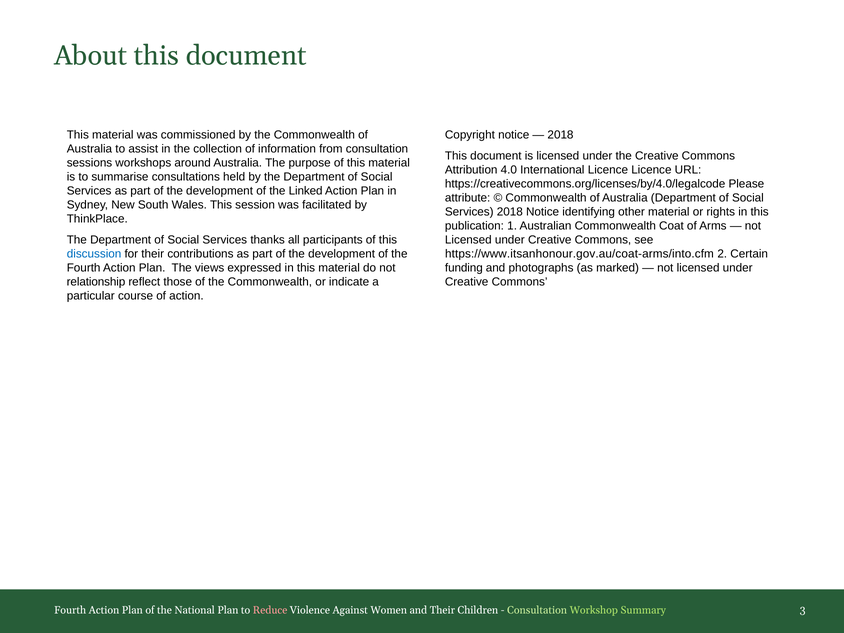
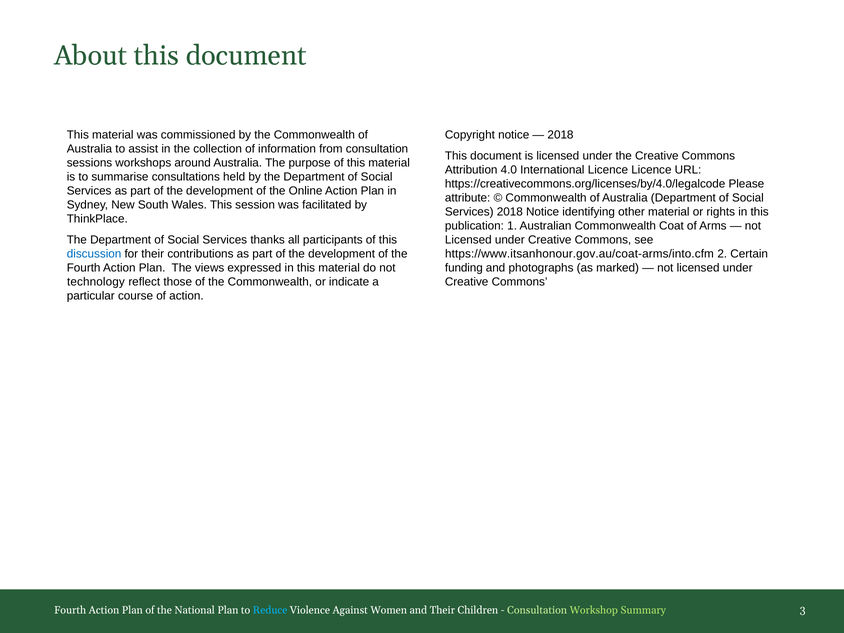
Linked: Linked -> Online
relationship: relationship -> technology
Reduce colour: pink -> light blue
